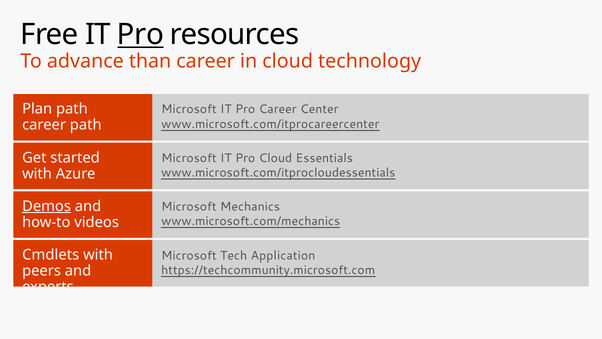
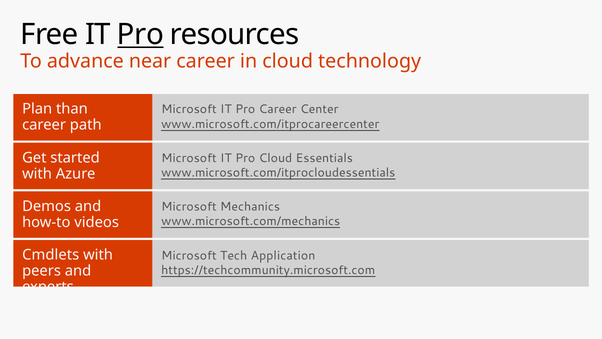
than: than -> near
Plan path: path -> than
Demos underline: present -> none
